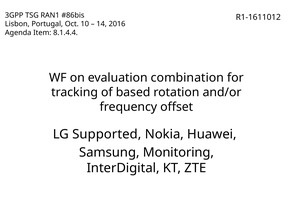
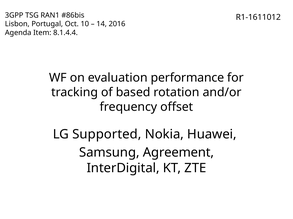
combination: combination -> performance
Monitoring: Monitoring -> Agreement
